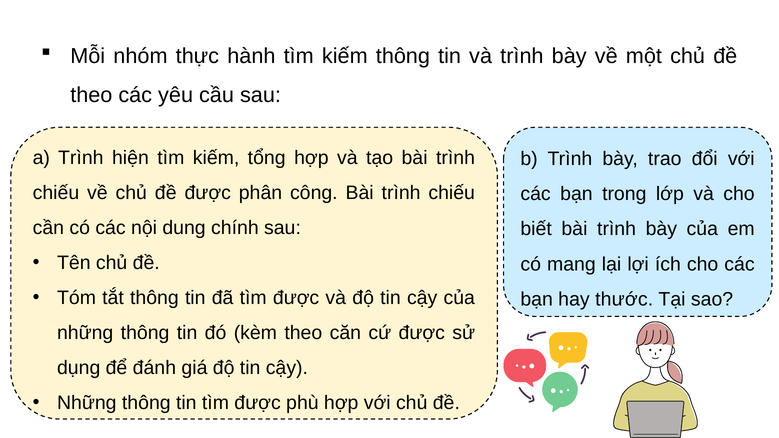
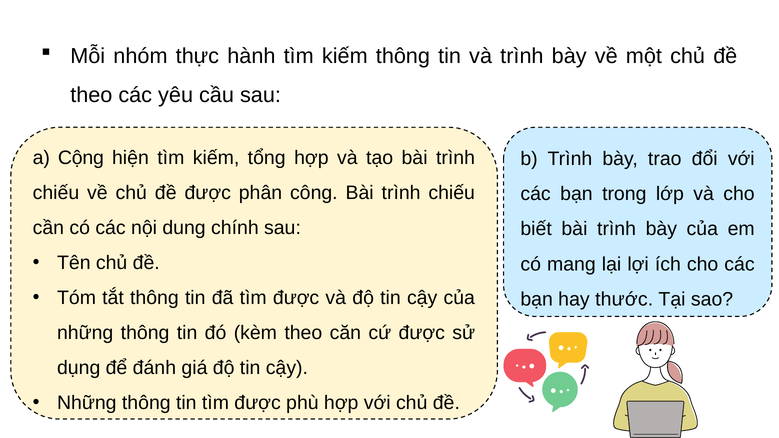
a Trình: Trình -> Cộng
